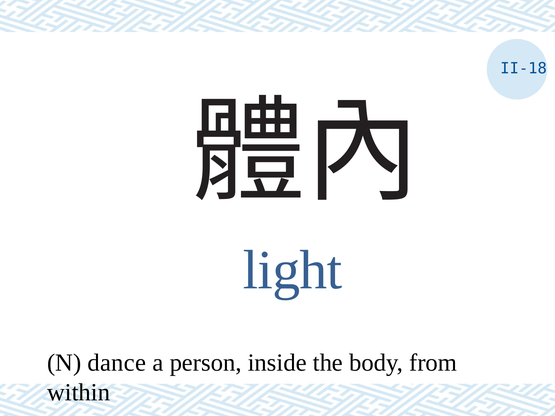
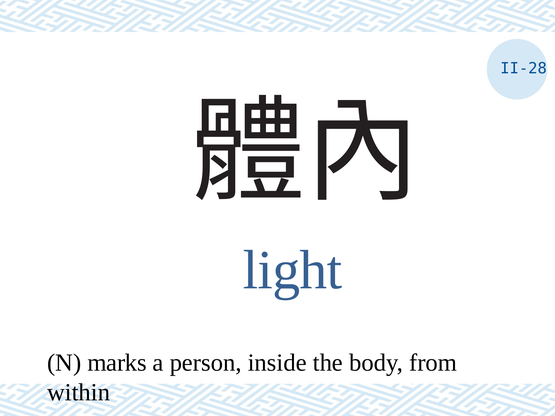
II-18: II-18 -> II-28
dance: dance -> marks
